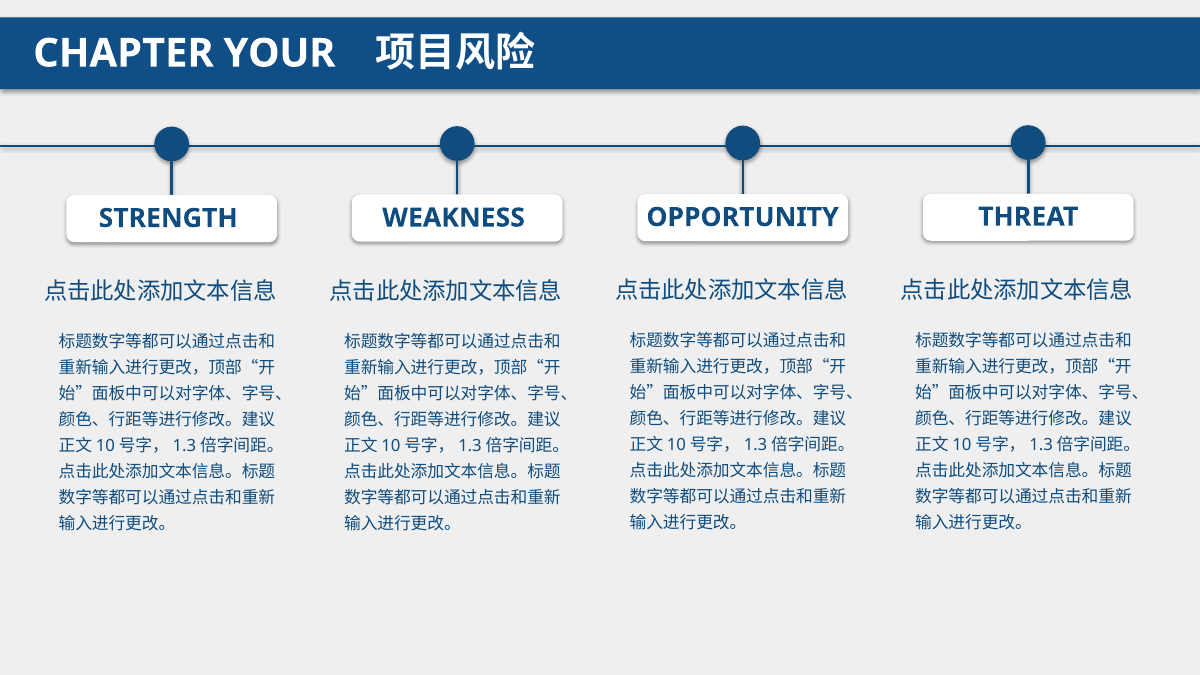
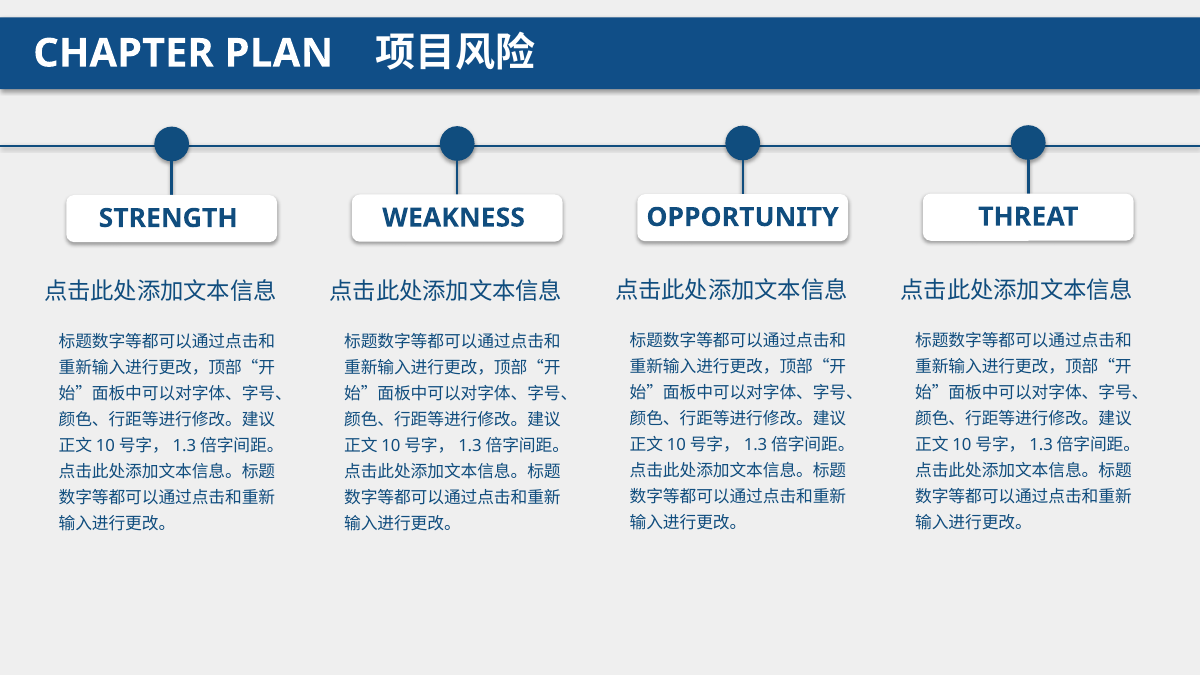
YOUR: YOUR -> PLAN
